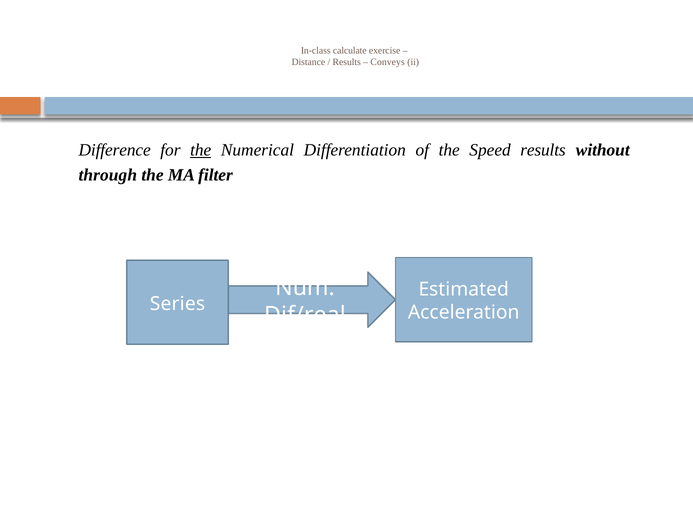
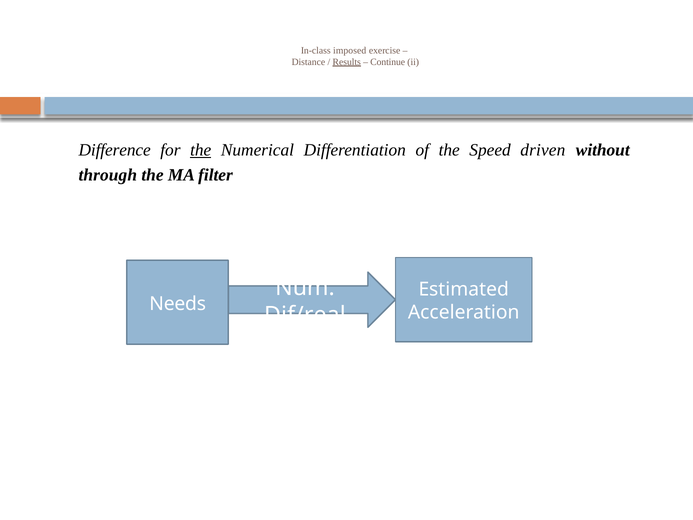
calculate: calculate -> imposed
Results at (347, 62) underline: none -> present
Conveys: Conveys -> Continue
Speed results: results -> driven
Series: Series -> Needs
